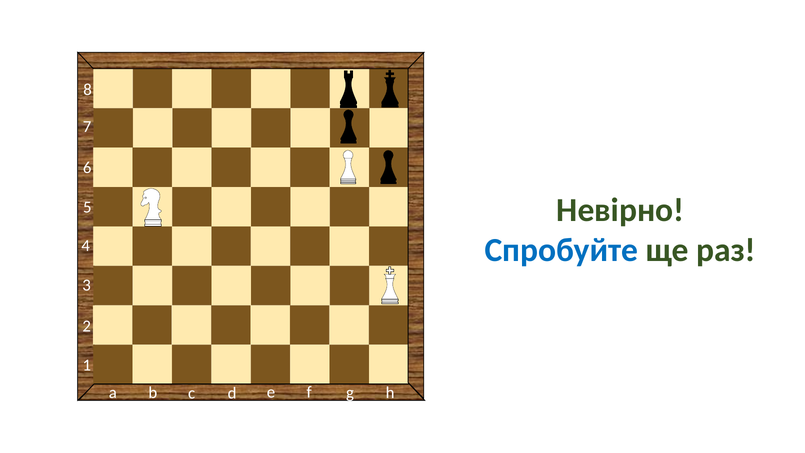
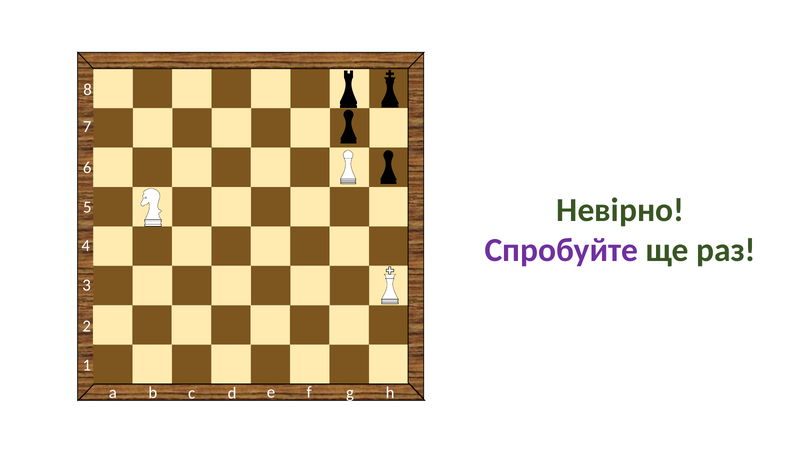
Спробуйте colour: blue -> purple
